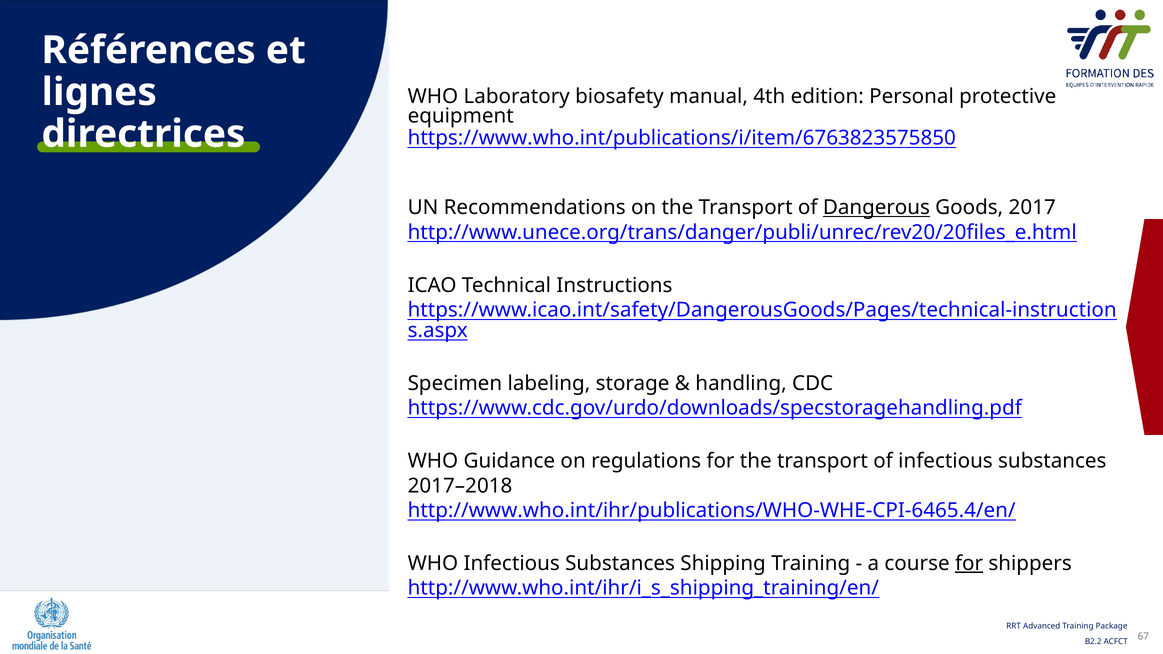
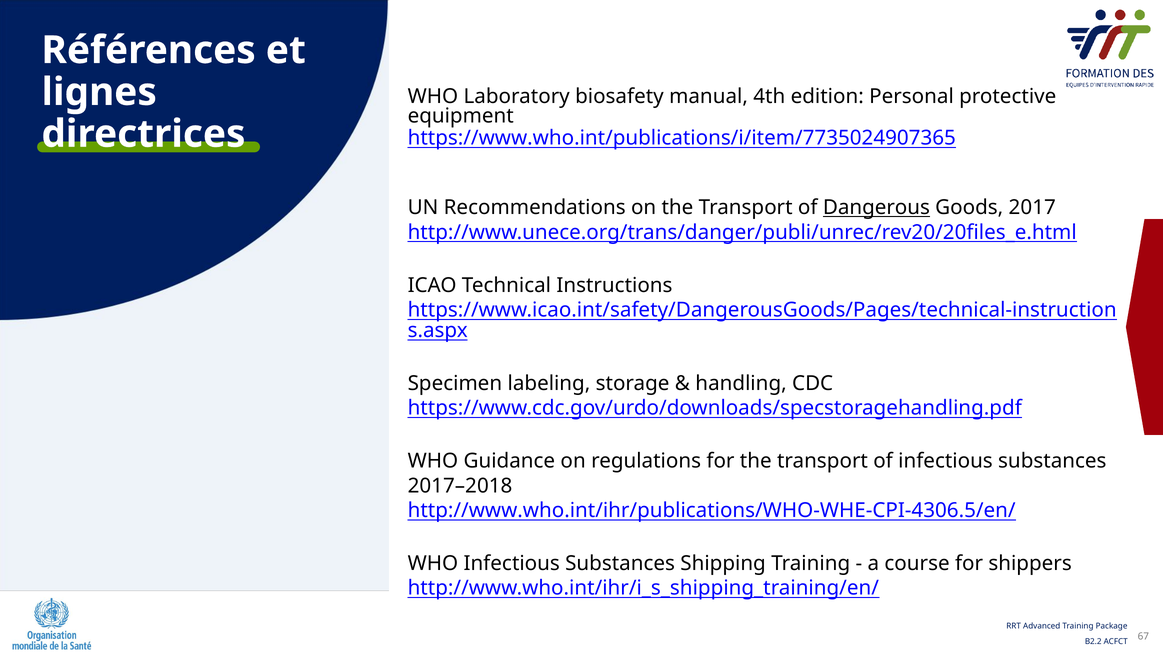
https://www.who.int/publications/i/item/6763823575850: https://www.who.int/publications/i/item/6763823575850 -> https://www.who.int/publications/i/item/7735024907365
http://www.who.int/ihr/publications/WHO-WHE-CPI-6465.4/en/: http://www.who.int/ihr/publications/WHO-WHE-CPI-6465.4/en/ -> http://www.who.int/ihr/publications/WHO-WHE-CPI-4306.5/en/
for at (969, 564) underline: present -> none
